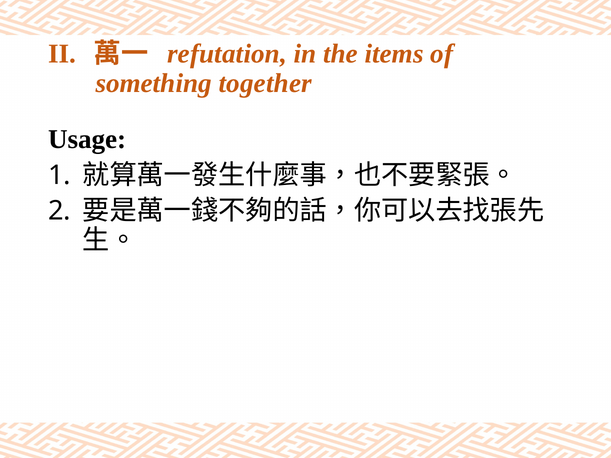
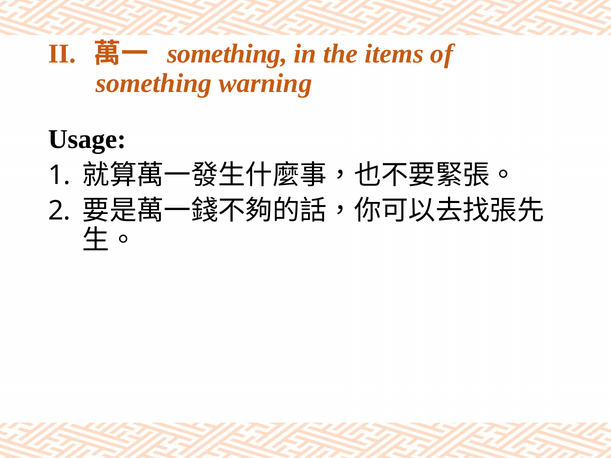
refutation at (227, 54): refutation -> something
together: together -> warning
